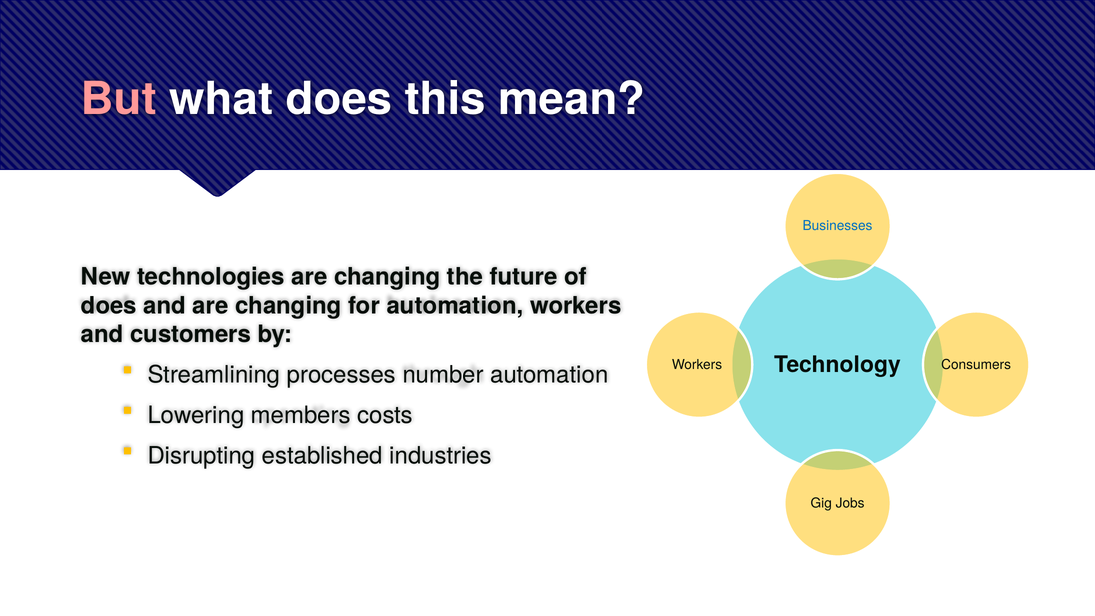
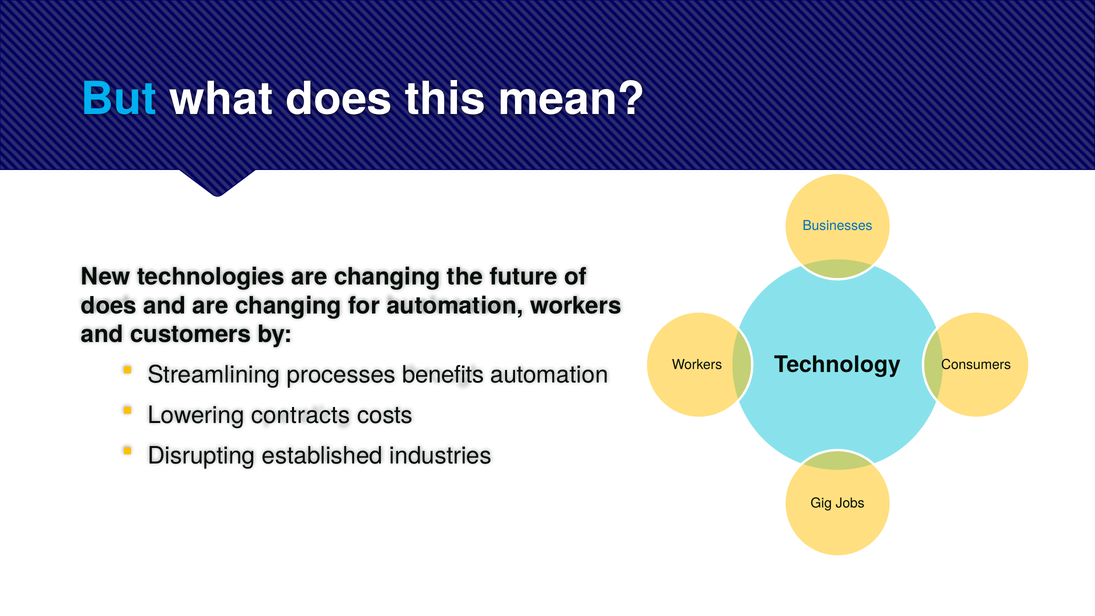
But colour: pink -> light blue
number: number -> benefits
members: members -> contracts
